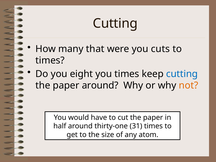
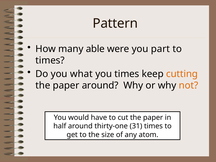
Cutting at (115, 23): Cutting -> Pattern
that: that -> able
cuts: cuts -> part
eight: eight -> what
cutting at (182, 74) colour: blue -> orange
